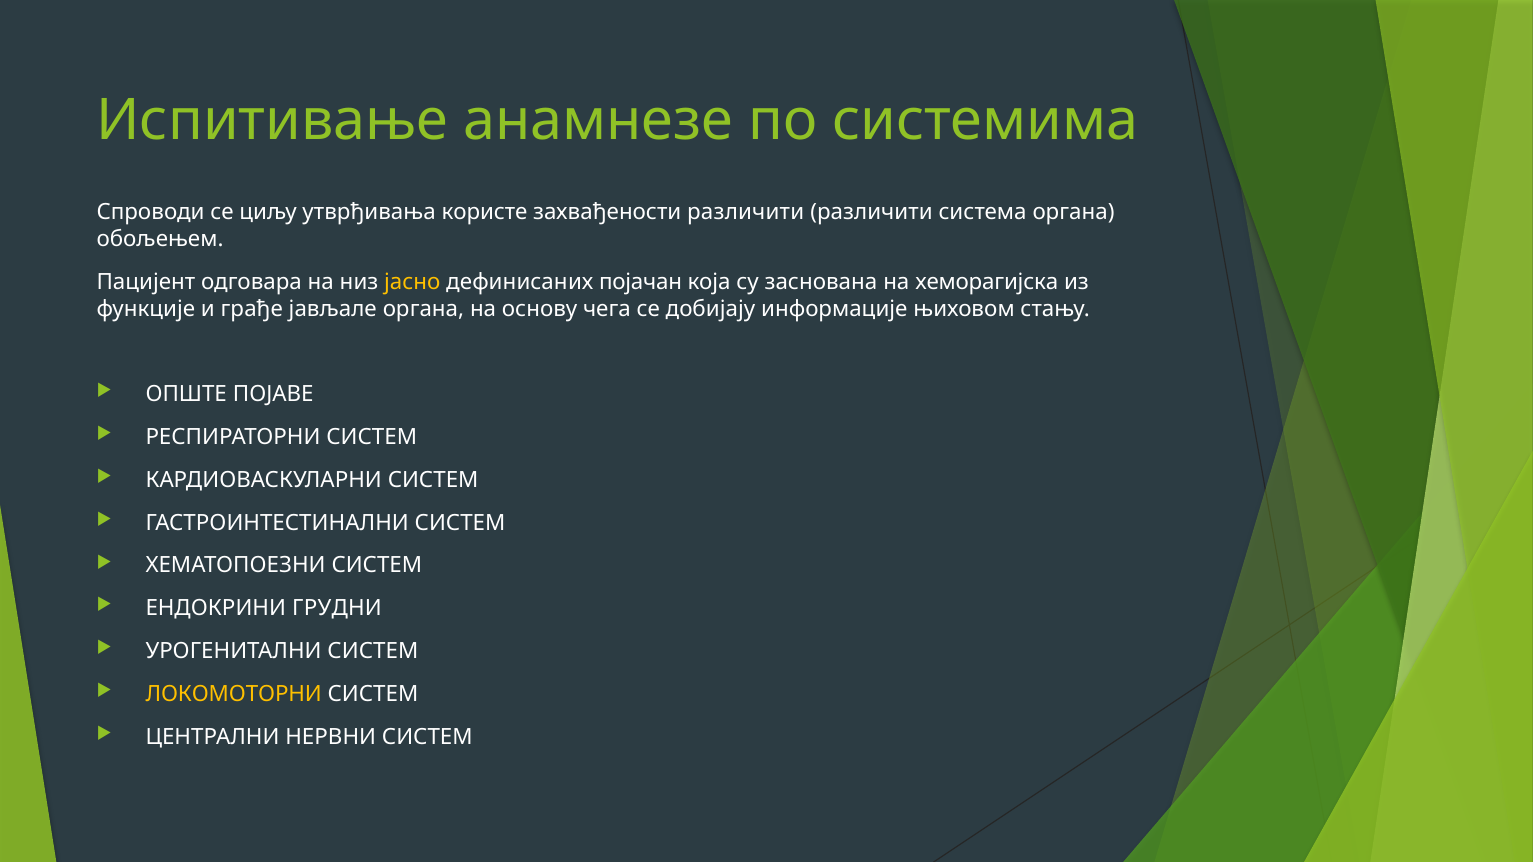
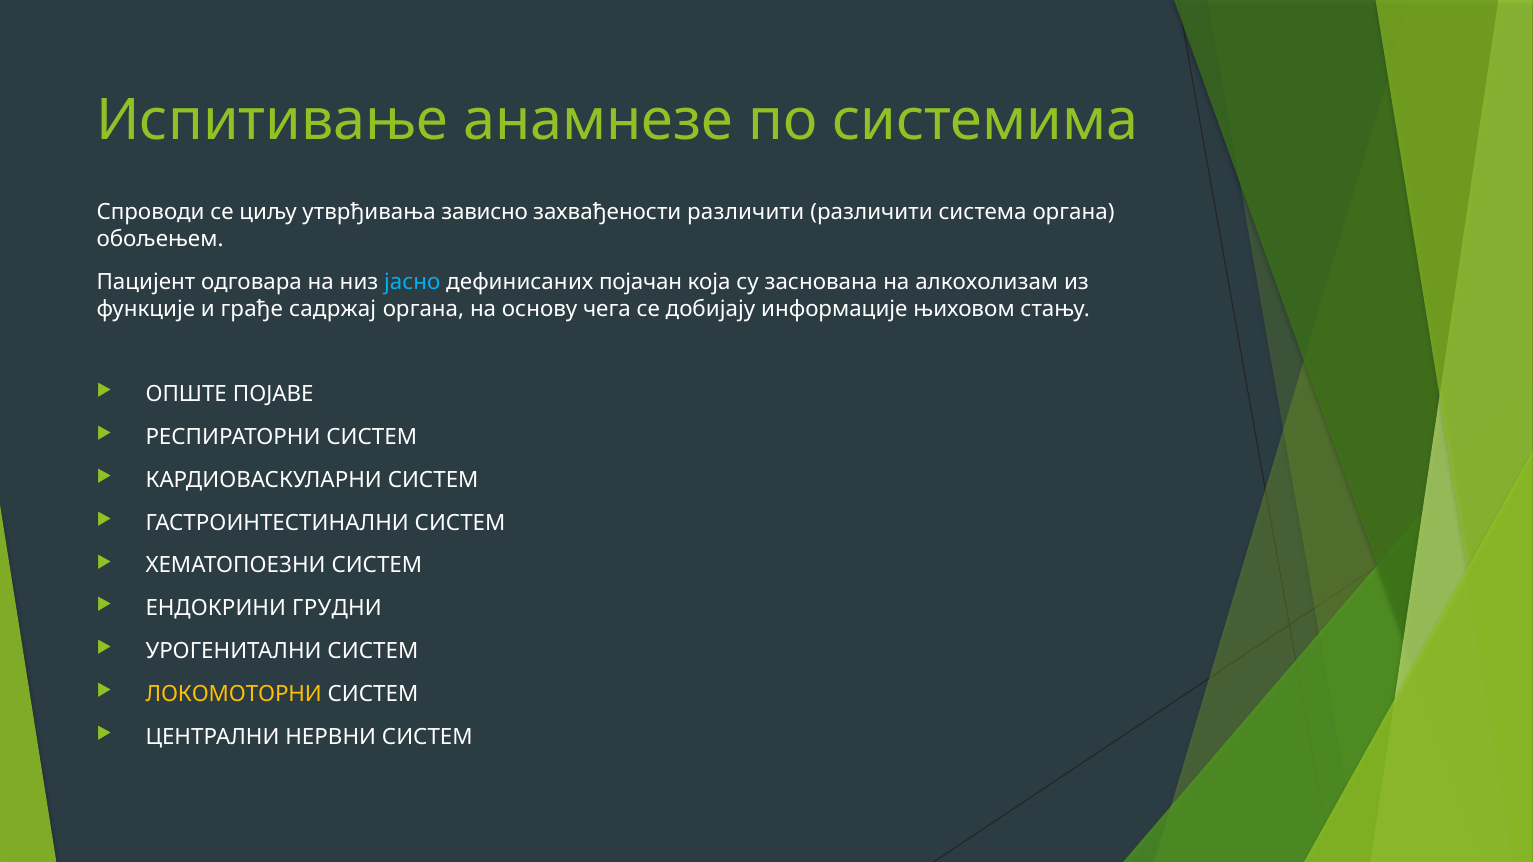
користе: користе -> зависно
јасно colour: yellow -> light blue
хеморагијска: хеморагијска -> алкохолизам
јављале: јављале -> садржај
